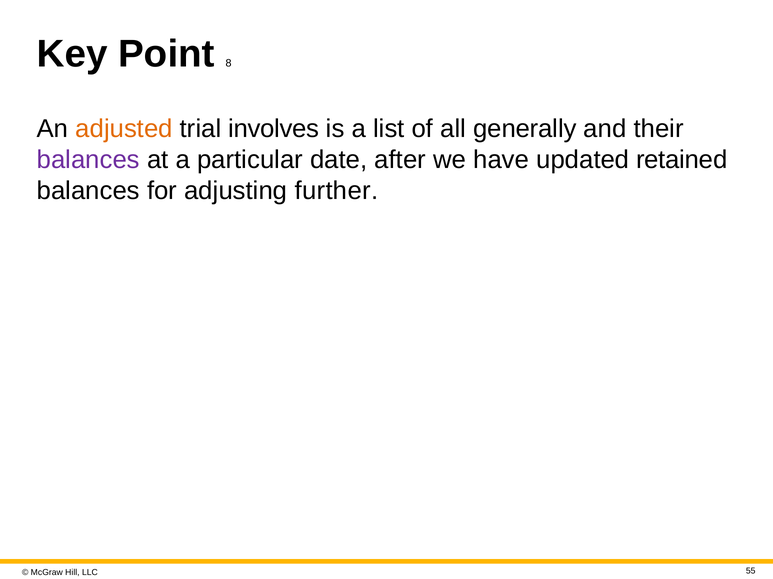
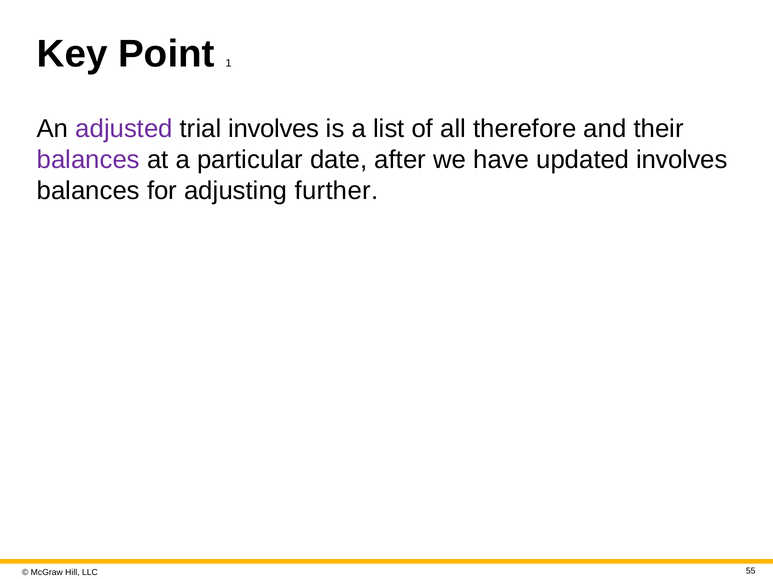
8: 8 -> 1
adjusted colour: orange -> purple
generally: generally -> therefore
updated retained: retained -> involves
